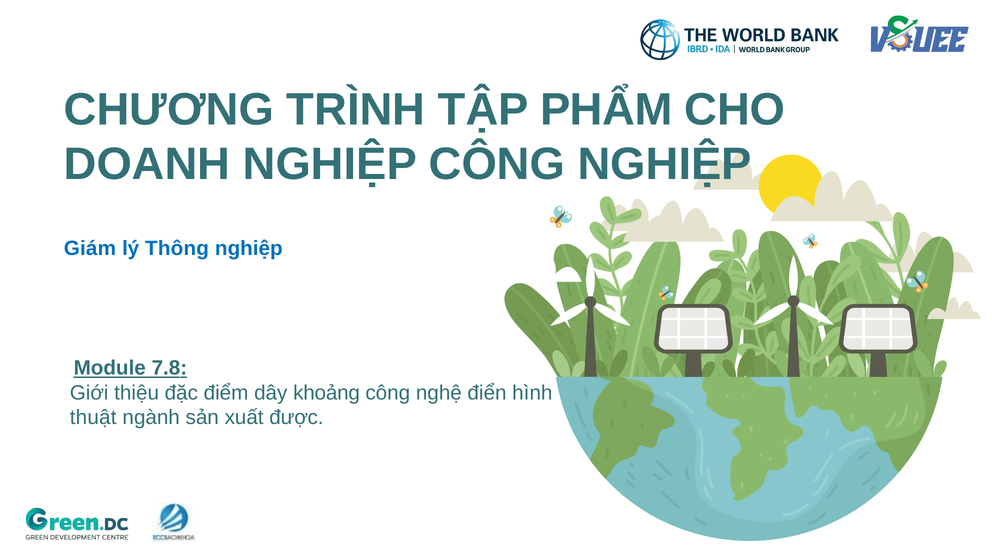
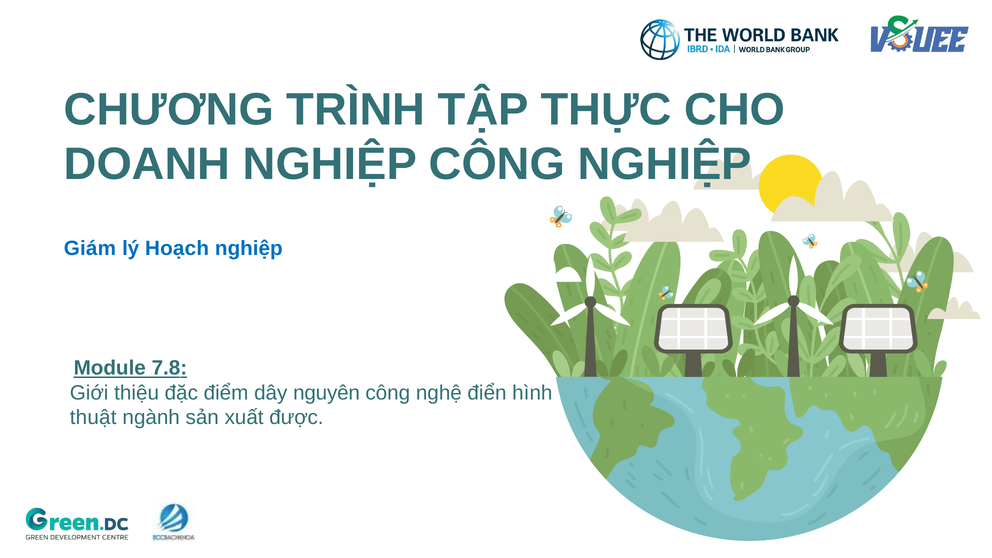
PHẨM: PHẨM -> THỰC
Thông: Thông -> Hoạch
khoảng: khoảng -> nguyên
